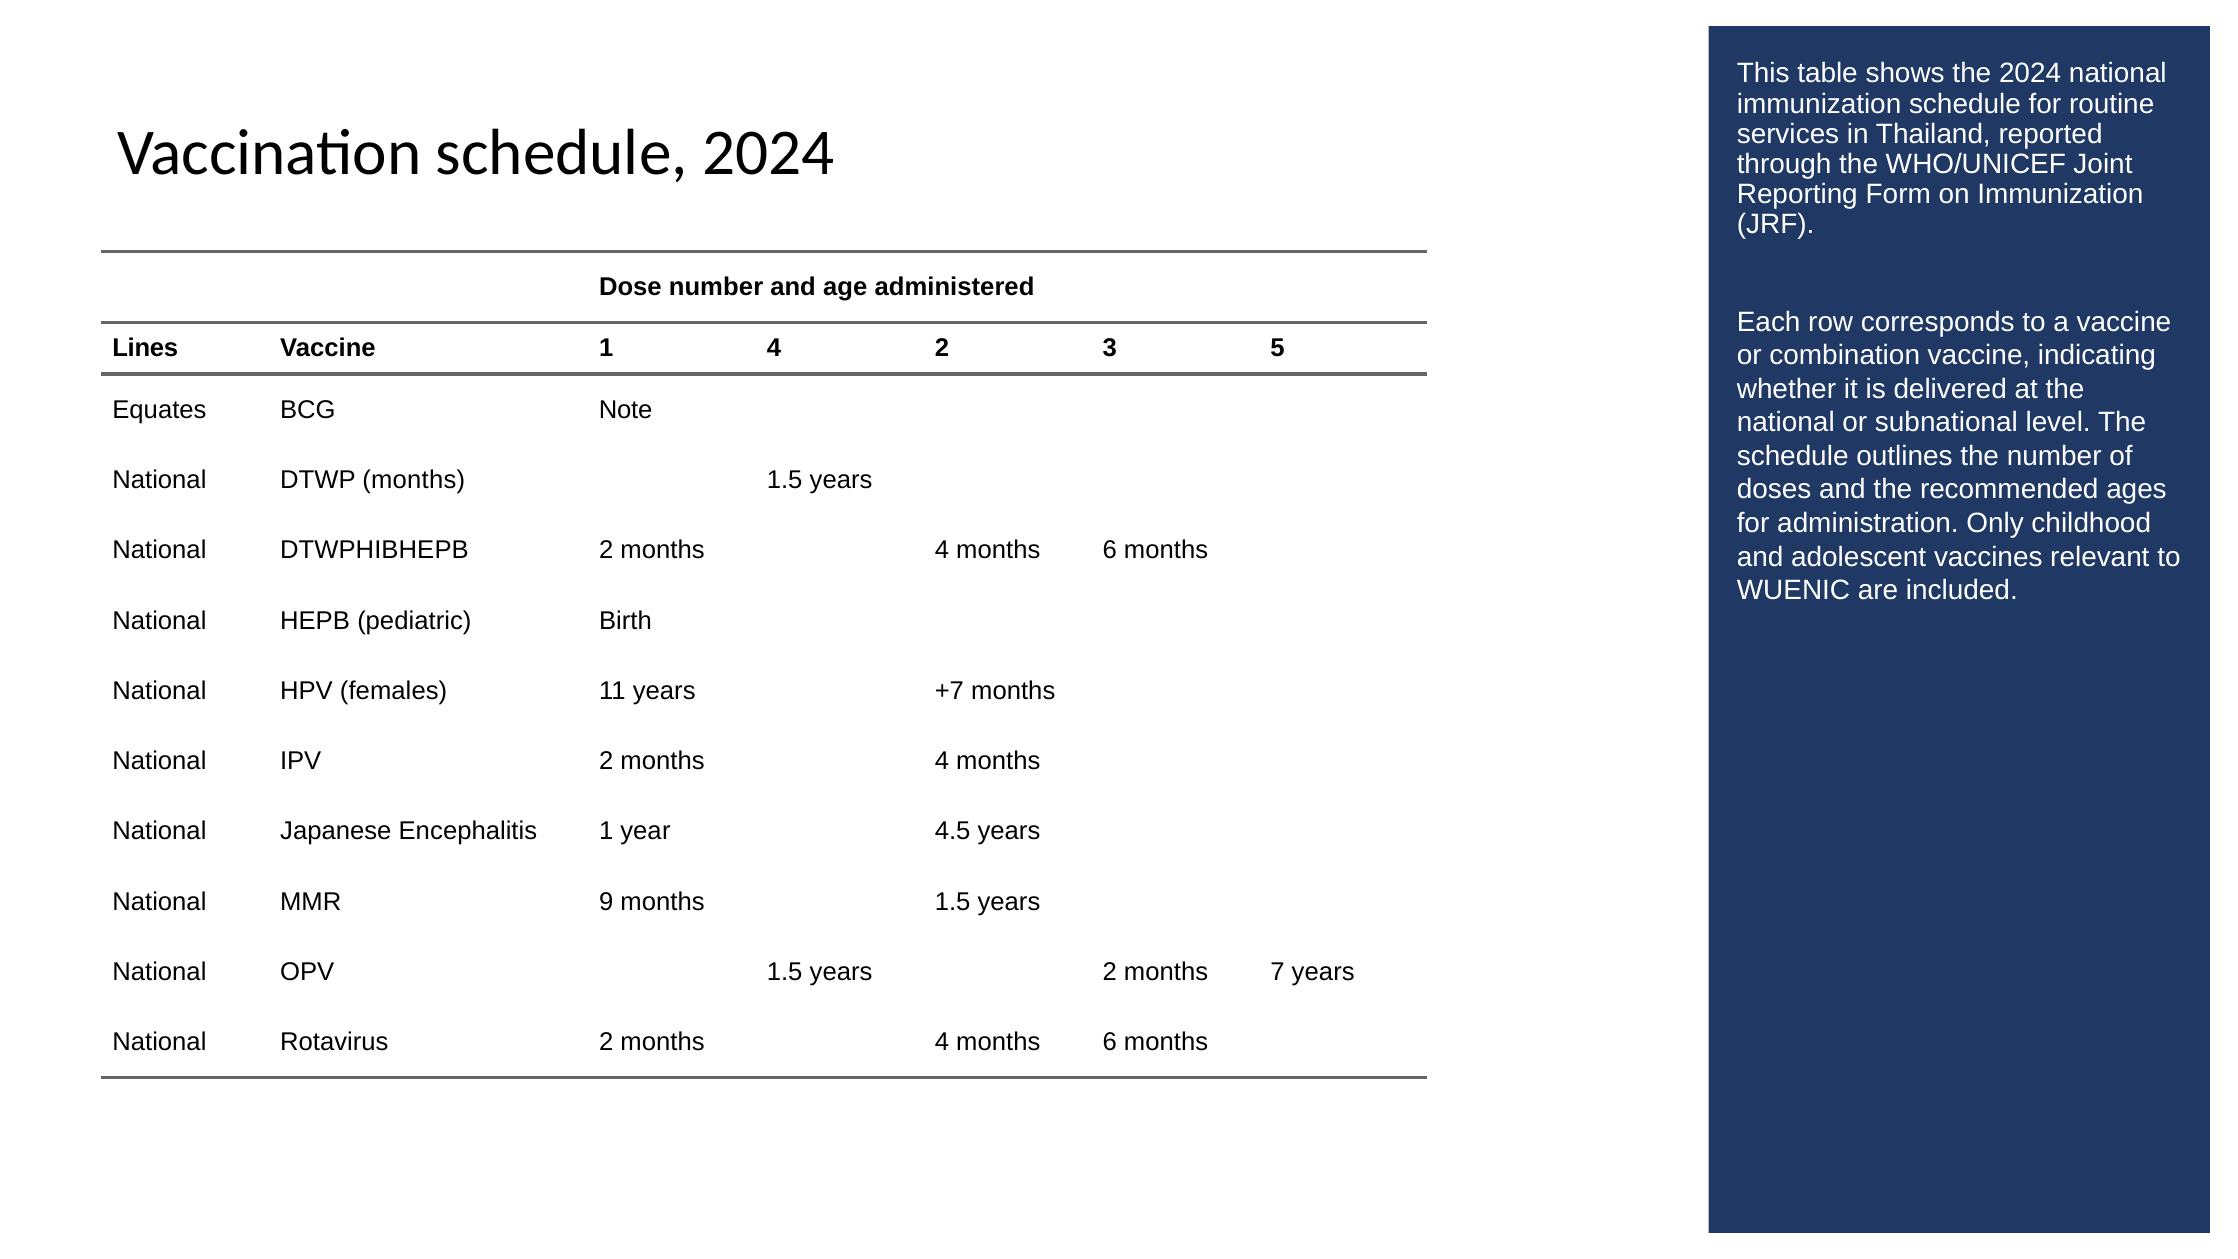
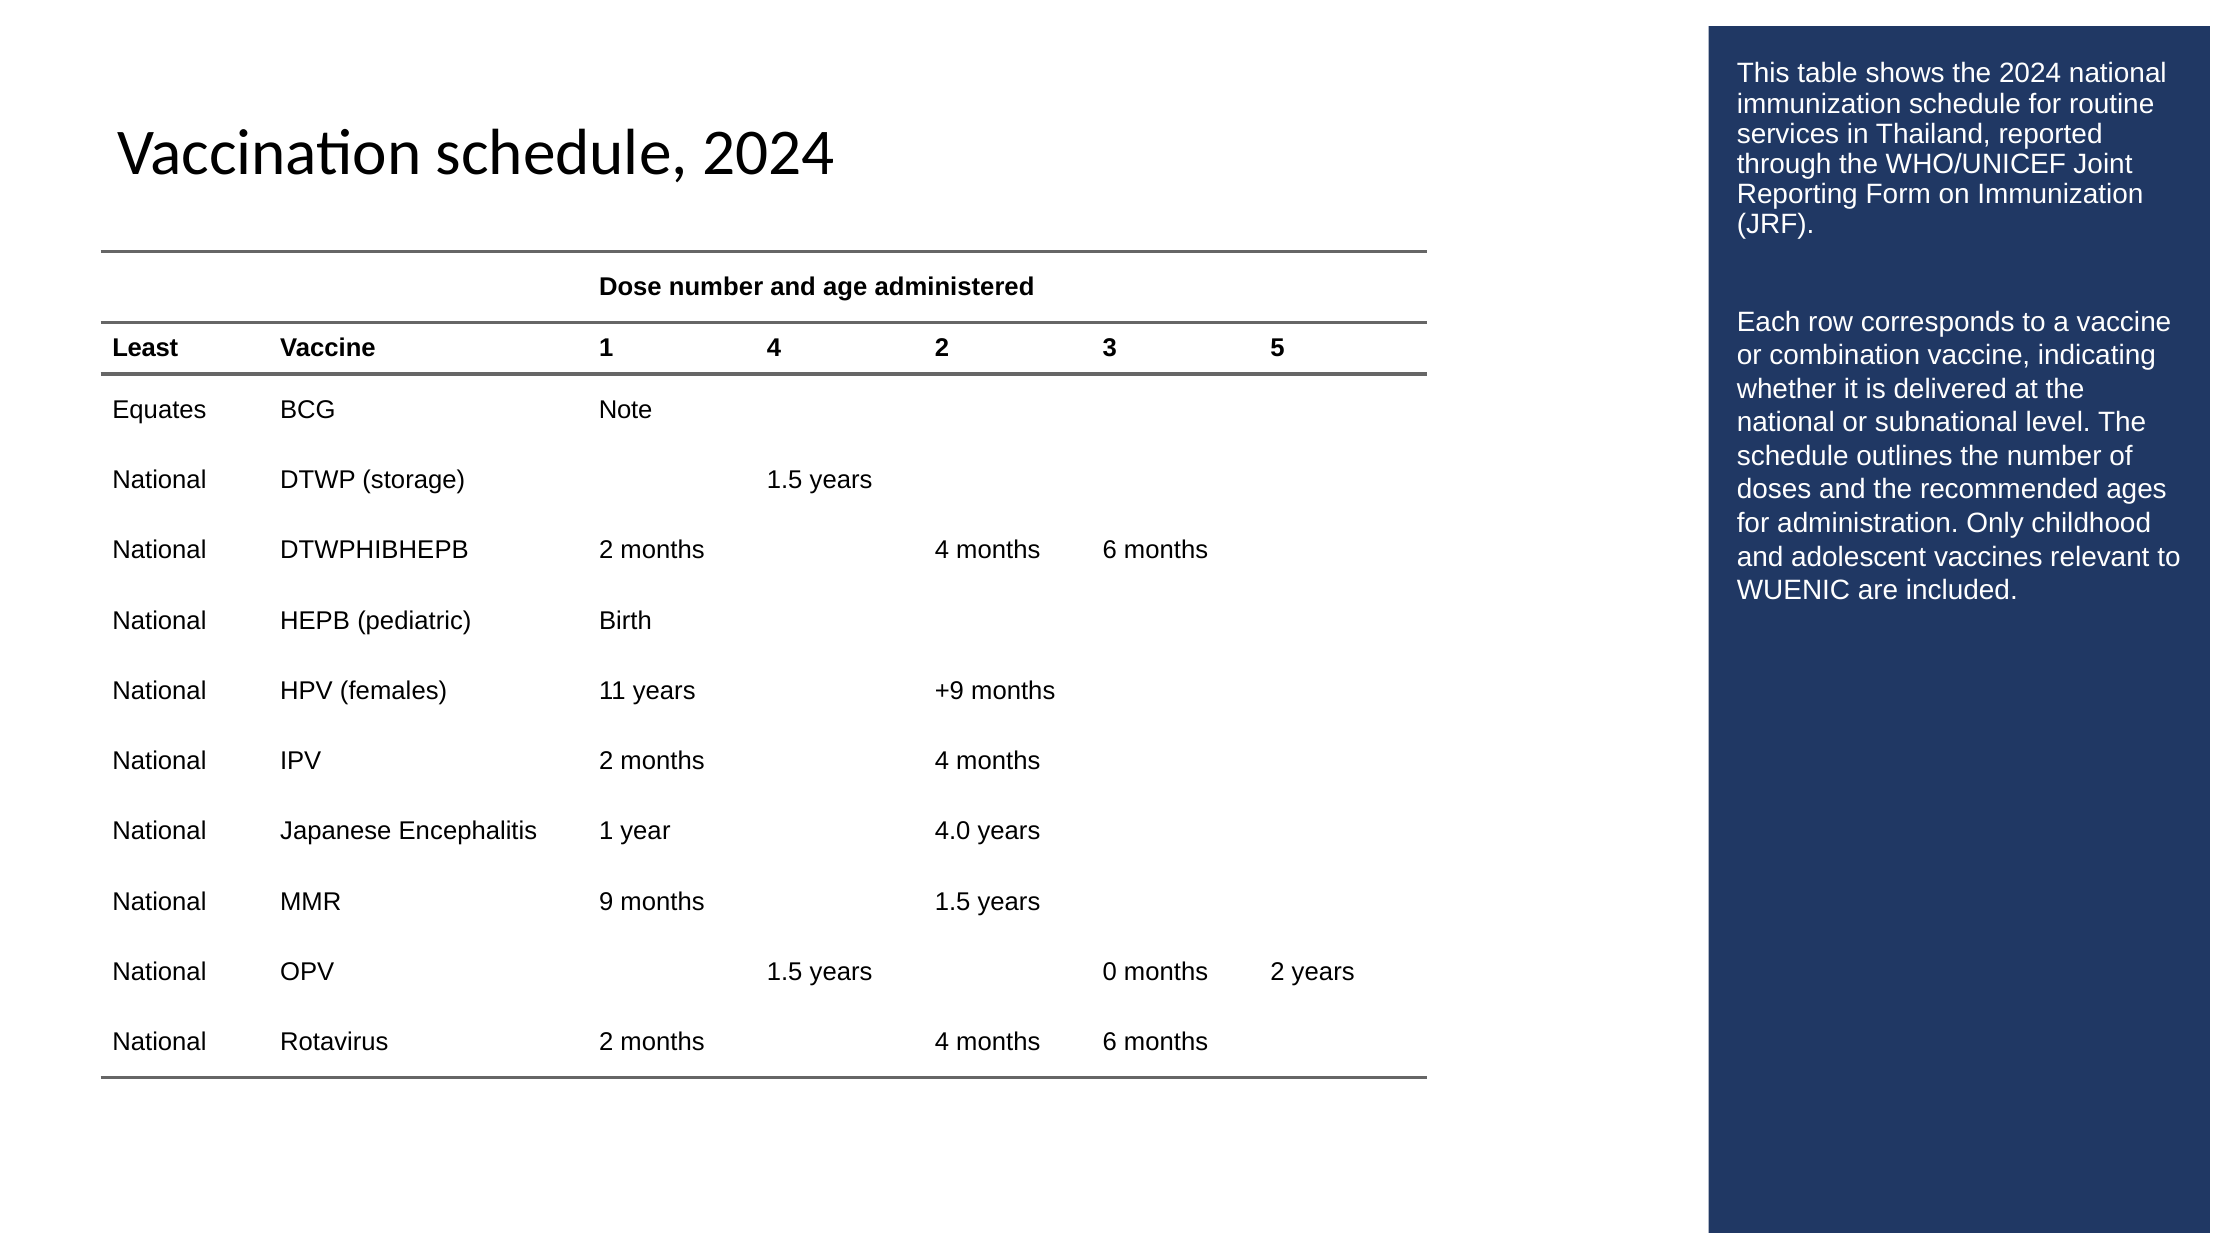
Lines: Lines -> Least
DTWP months: months -> storage
+7: +7 -> +9
4.5: 4.5 -> 4.0
years 2: 2 -> 0
months 7: 7 -> 2
